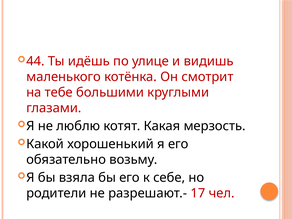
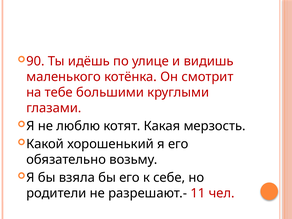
44: 44 -> 90
17: 17 -> 11
